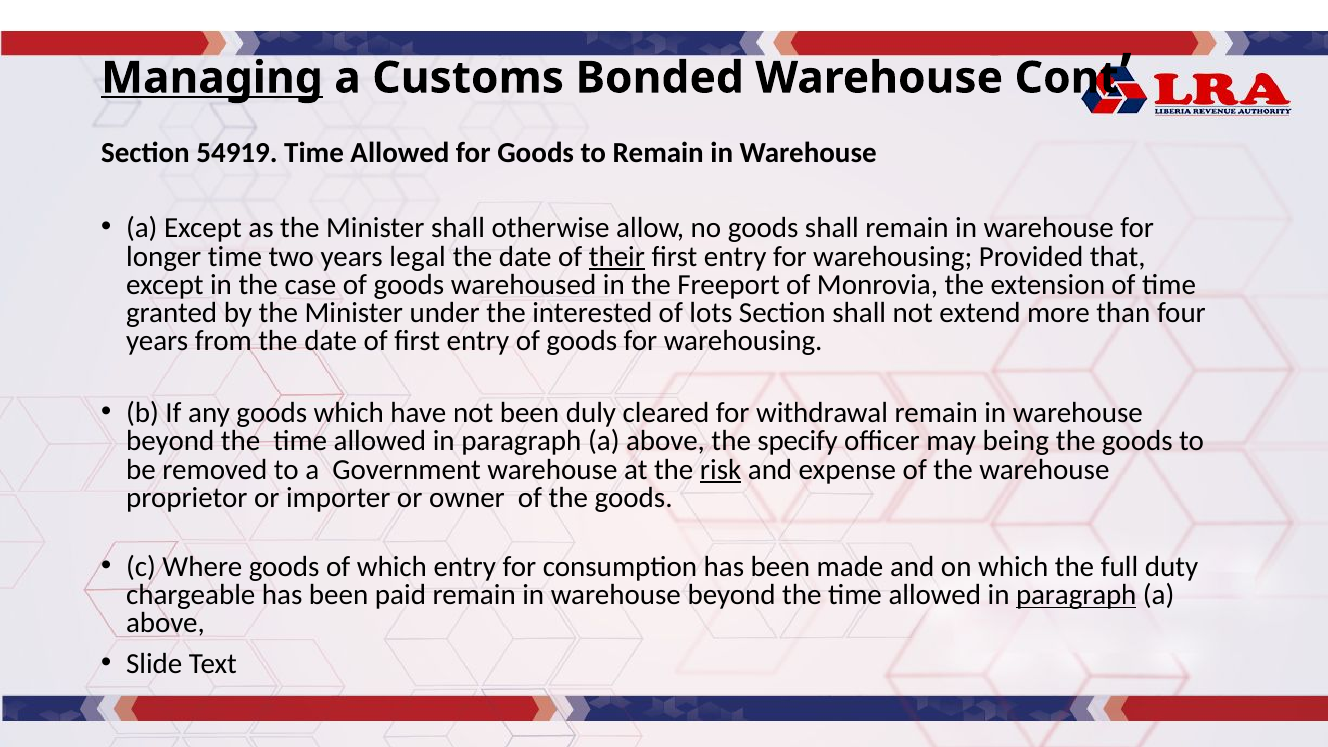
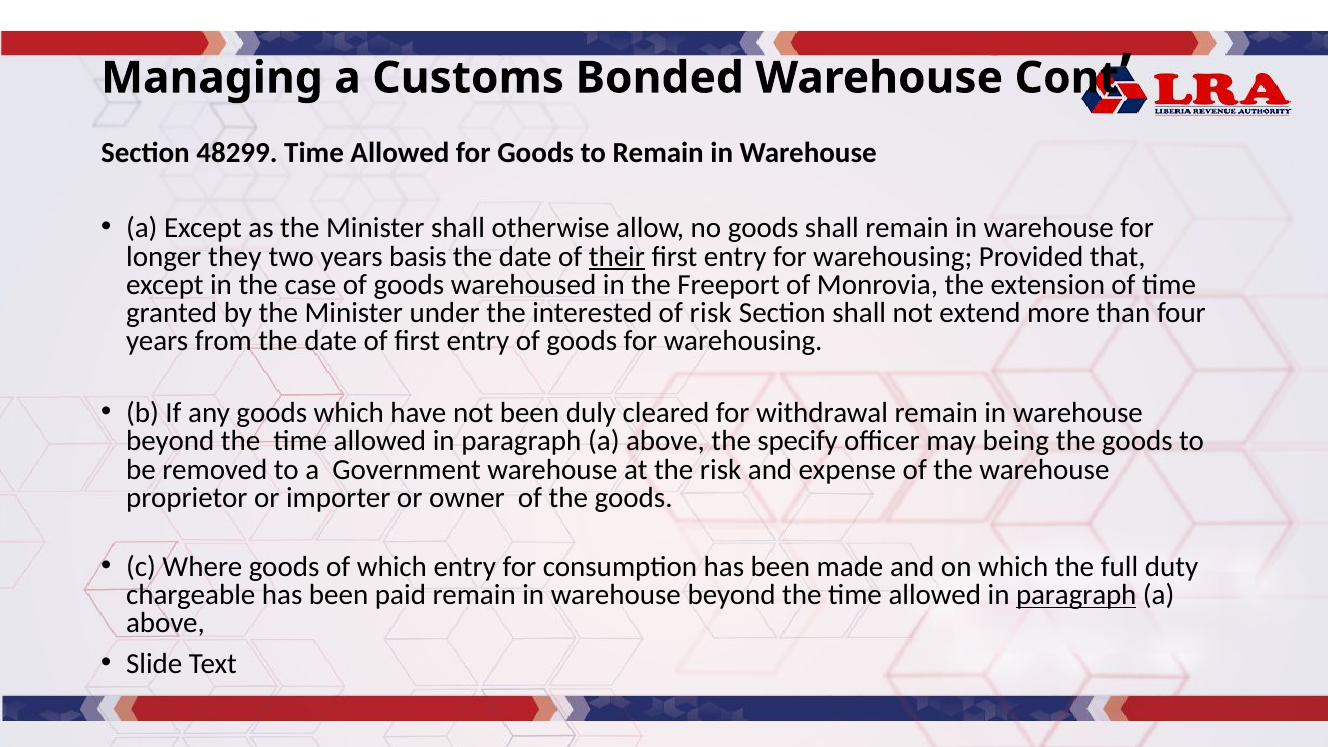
Managing underline: present -> none
54919: 54919 -> 48299
longer time: time -> they
legal: legal -> basis
of lots: lots -> risk
risk at (721, 470) underline: present -> none
